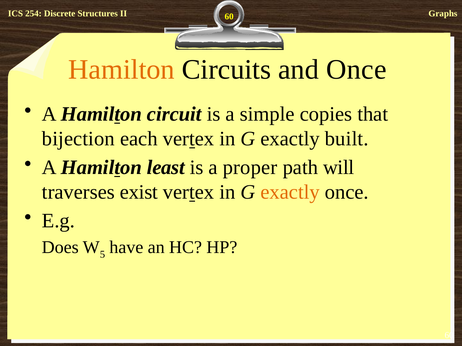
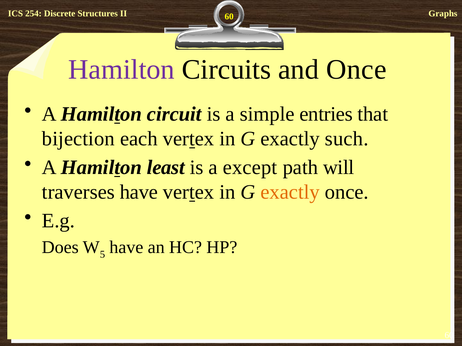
Hamilton at (122, 69) colour: orange -> purple
copies: copies -> entries
built: built -> such
proper: proper -> except
traverses exist: exist -> have
